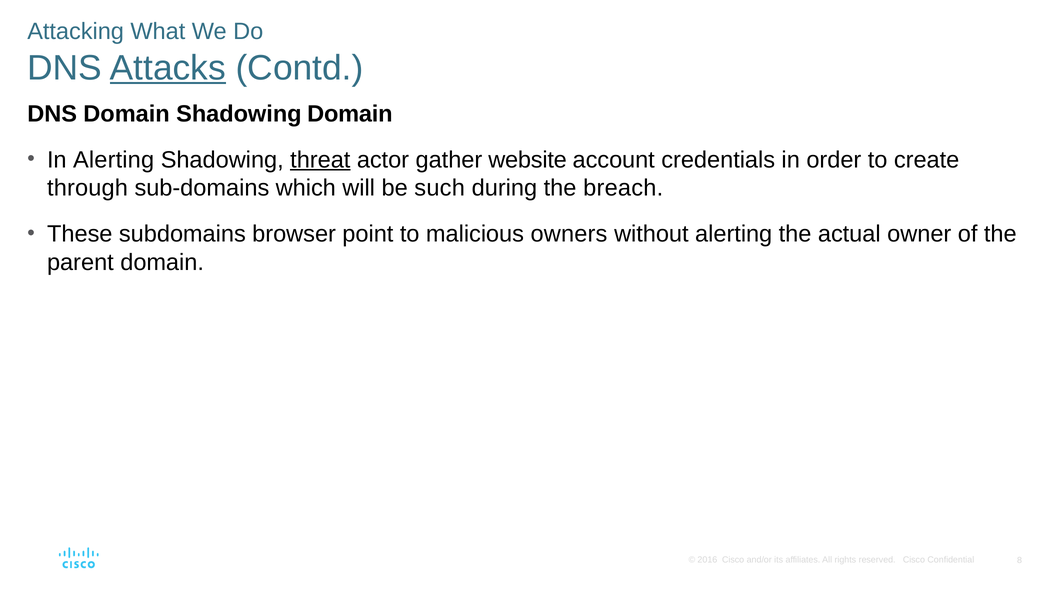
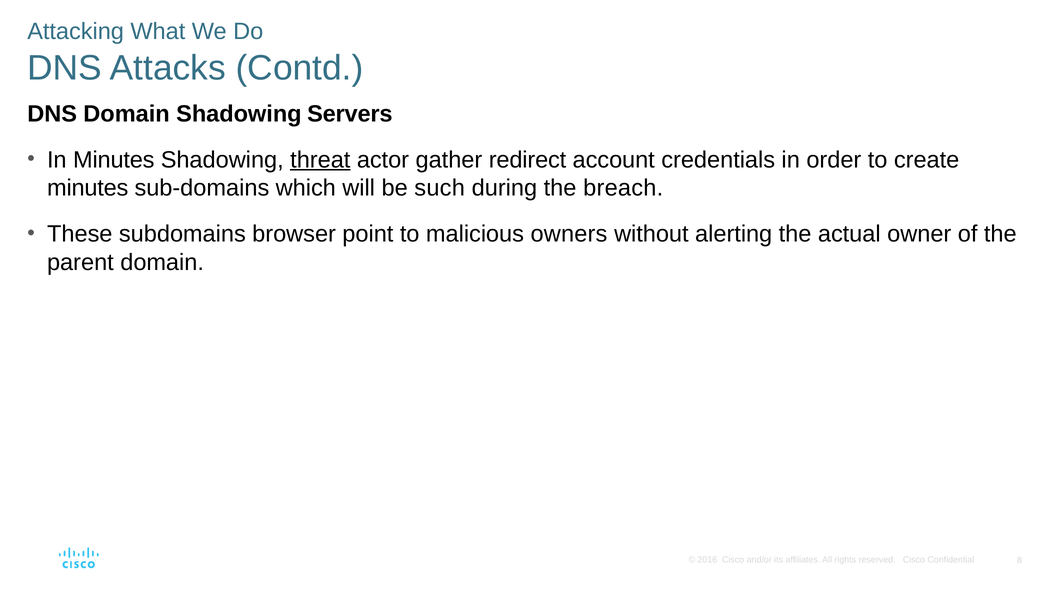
Attacks underline: present -> none
Shadowing Domain: Domain -> Servers
In Alerting: Alerting -> Minutes
website: website -> redirect
through at (88, 188): through -> minutes
